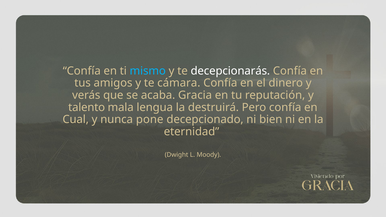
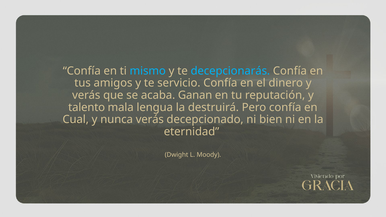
decepcionarás colour: white -> light blue
cámara: cámara -> servicio
Gracia: Gracia -> Ganan
nunca pone: pone -> verás
